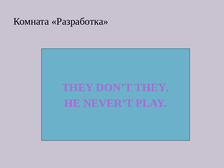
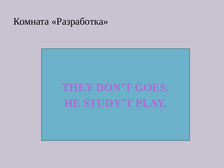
DON’T THEY: THEY -> GOES
NEVER’T: NEVER’T -> STUDY’T
